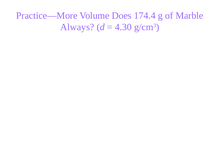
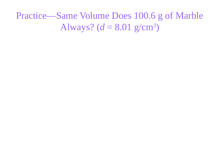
Practice—More: Practice—More -> Practice—Same
174.4: 174.4 -> 100.6
4.30: 4.30 -> 8.01
